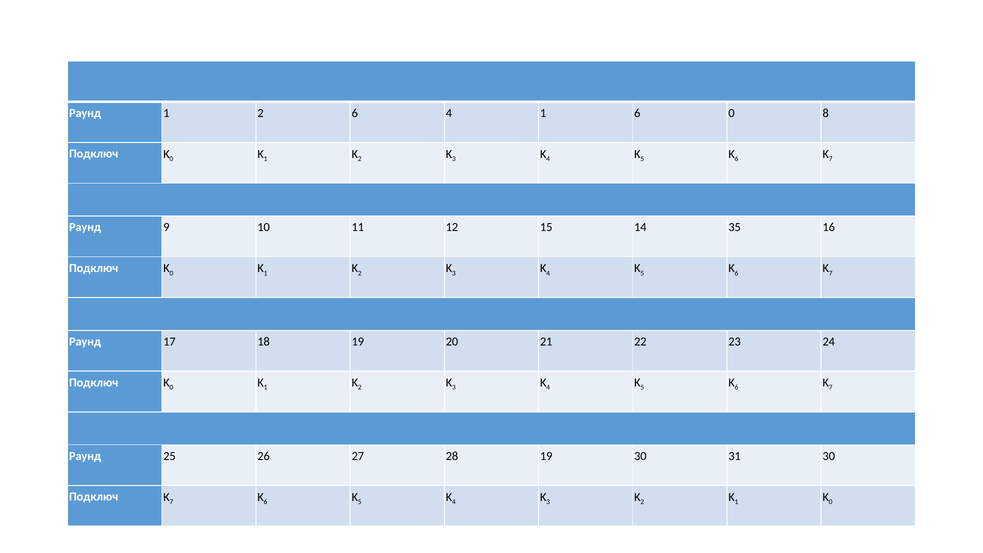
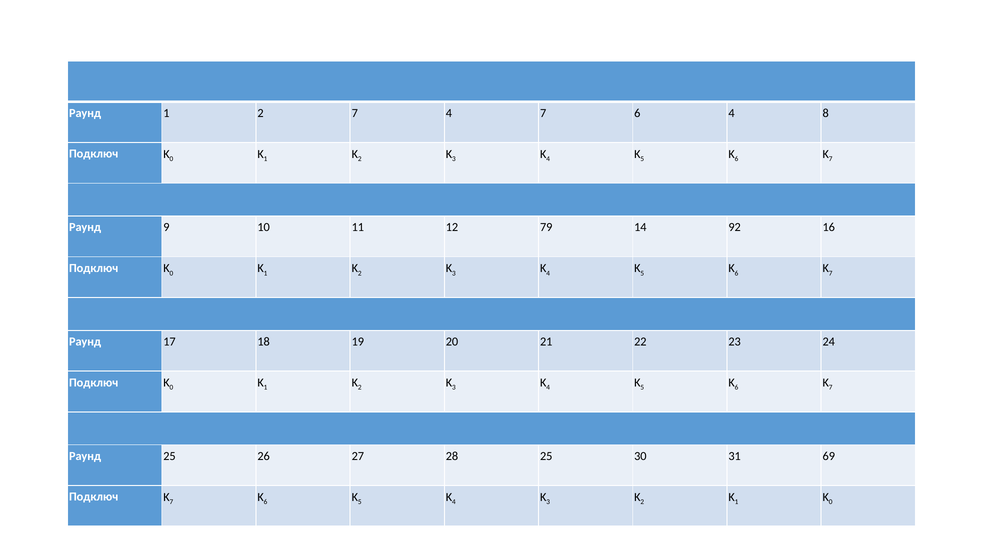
2 6: 6 -> 7
4 1: 1 -> 7
6 0: 0 -> 4
15: 15 -> 79
35: 35 -> 92
28 19: 19 -> 25
31 30: 30 -> 69
